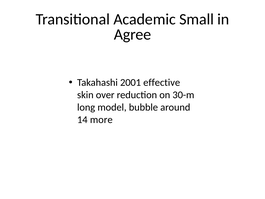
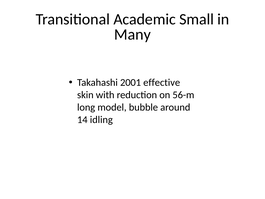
Agree: Agree -> Many
over: over -> with
30-m: 30-m -> 56-m
more: more -> idling
